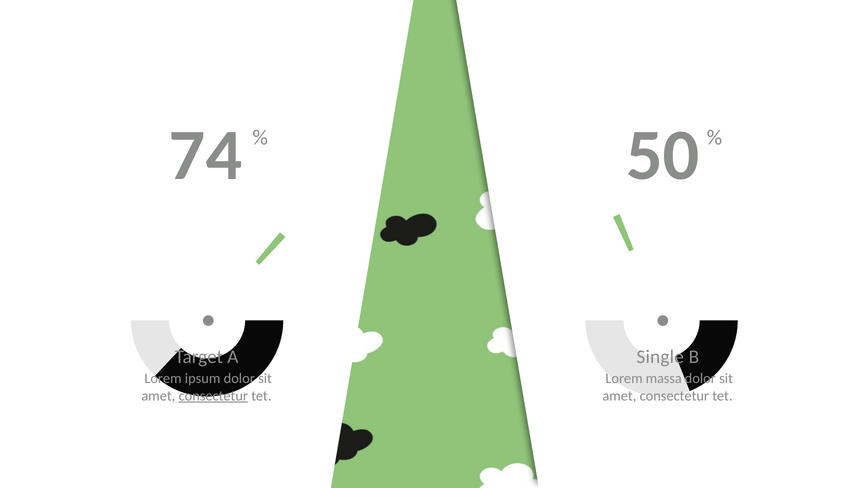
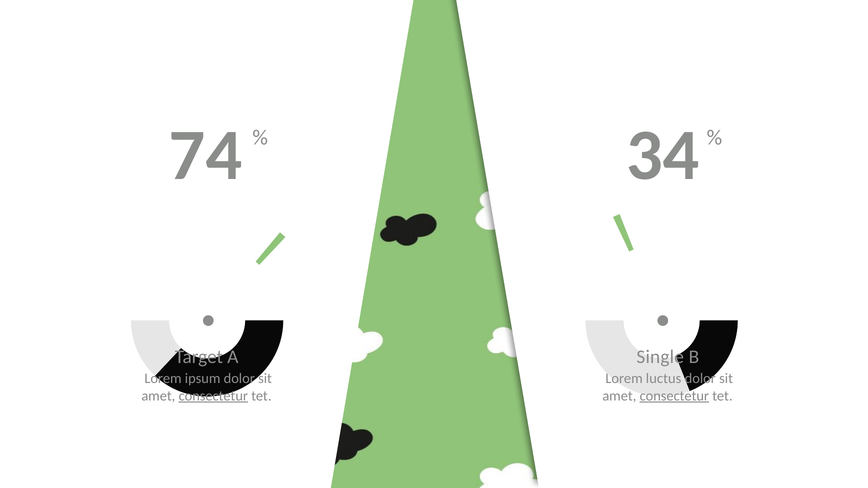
50: 50 -> 34
massa: massa -> luctus
consectetur at (674, 396) underline: none -> present
